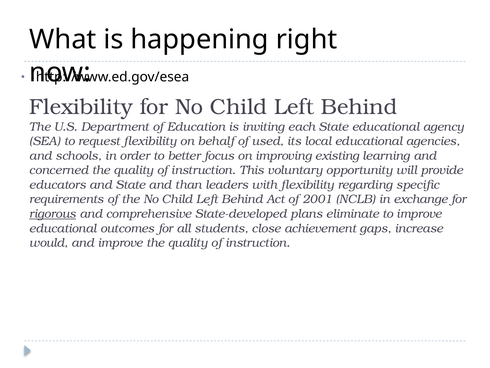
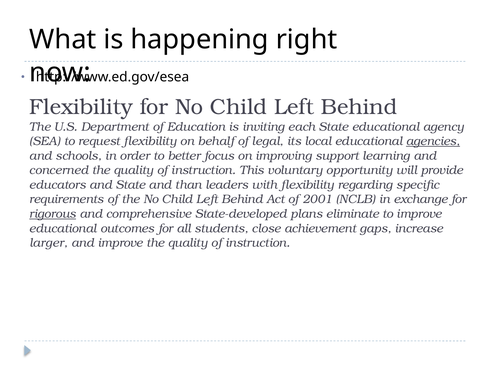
used: used -> legal
agencies underline: none -> present
existing: existing -> support
would: would -> larger
